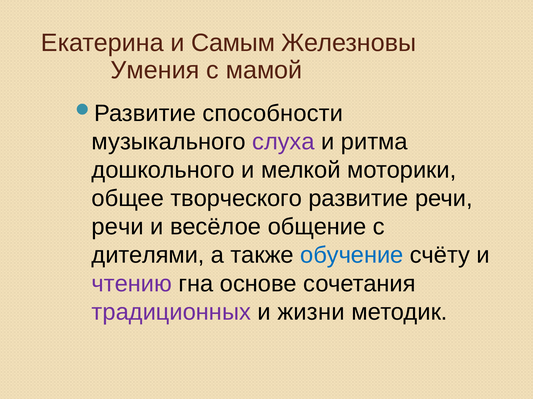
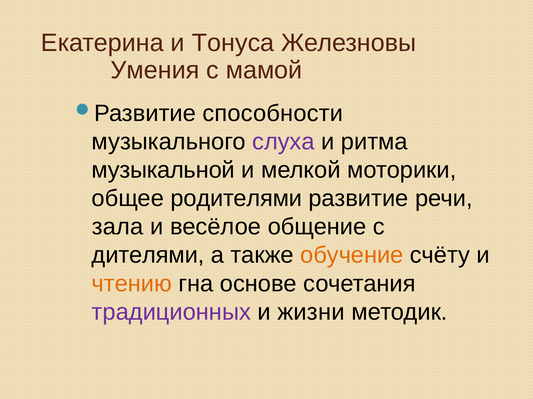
Самым: Самым -> Тонуса
дошкольного: дошкольного -> музыкальной
творческого: творческого -> родителями
речи at (118, 227): речи -> зала
обучение colour: blue -> orange
чтению colour: purple -> orange
